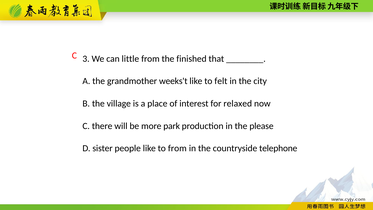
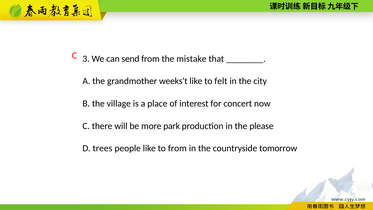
little: little -> send
finished: finished -> mistake
relaxed: relaxed -> concert
sister: sister -> trees
telephone: telephone -> tomorrow
